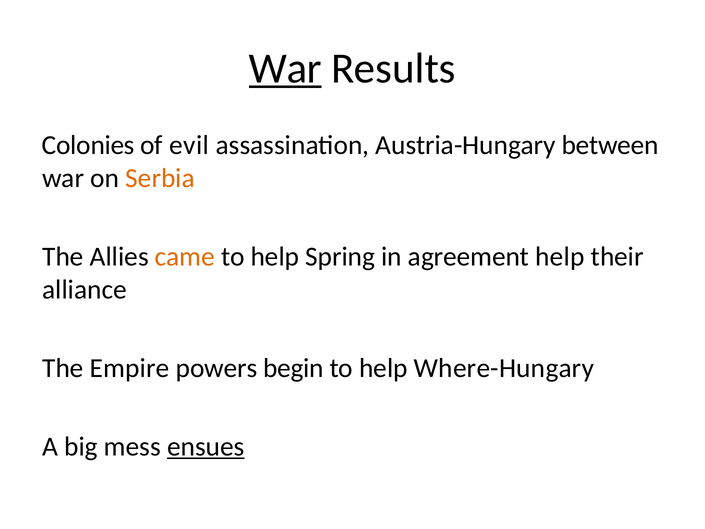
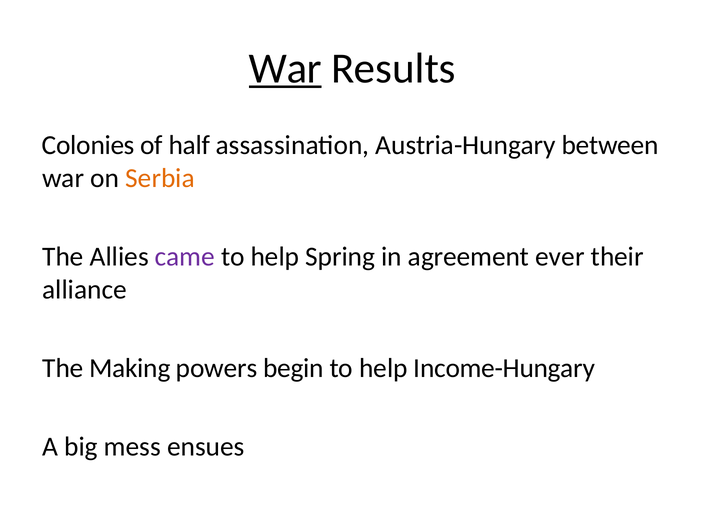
evil: evil -> half
came colour: orange -> purple
agreement help: help -> ever
Empire: Empire -> Making
Where-Hungary: Where-Hungary -> Income-Hungary
ensues underline: present -> none
